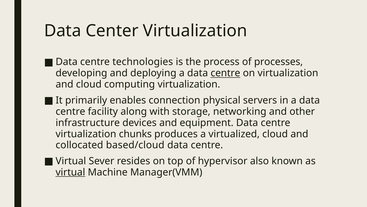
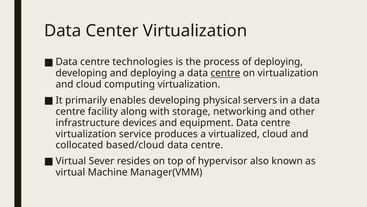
of processes: processes -> deploying
enables connection: connection -> developing
chunks: chunks -> service
virtual at (70, 172) underline: present -> none
